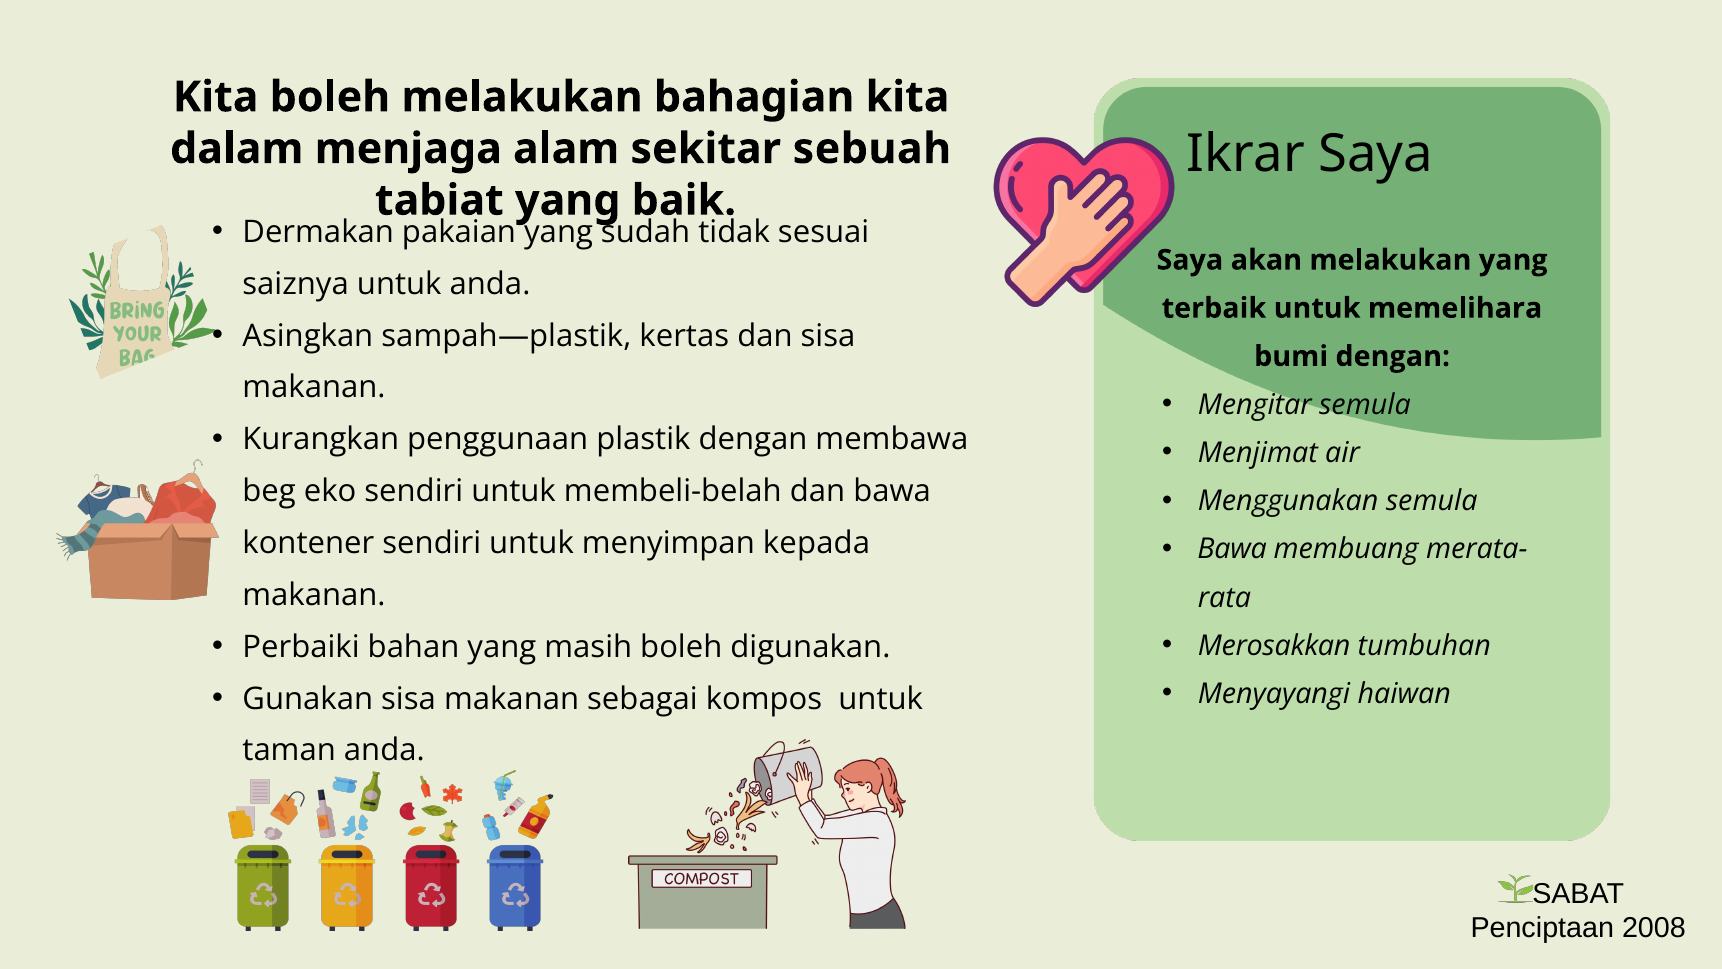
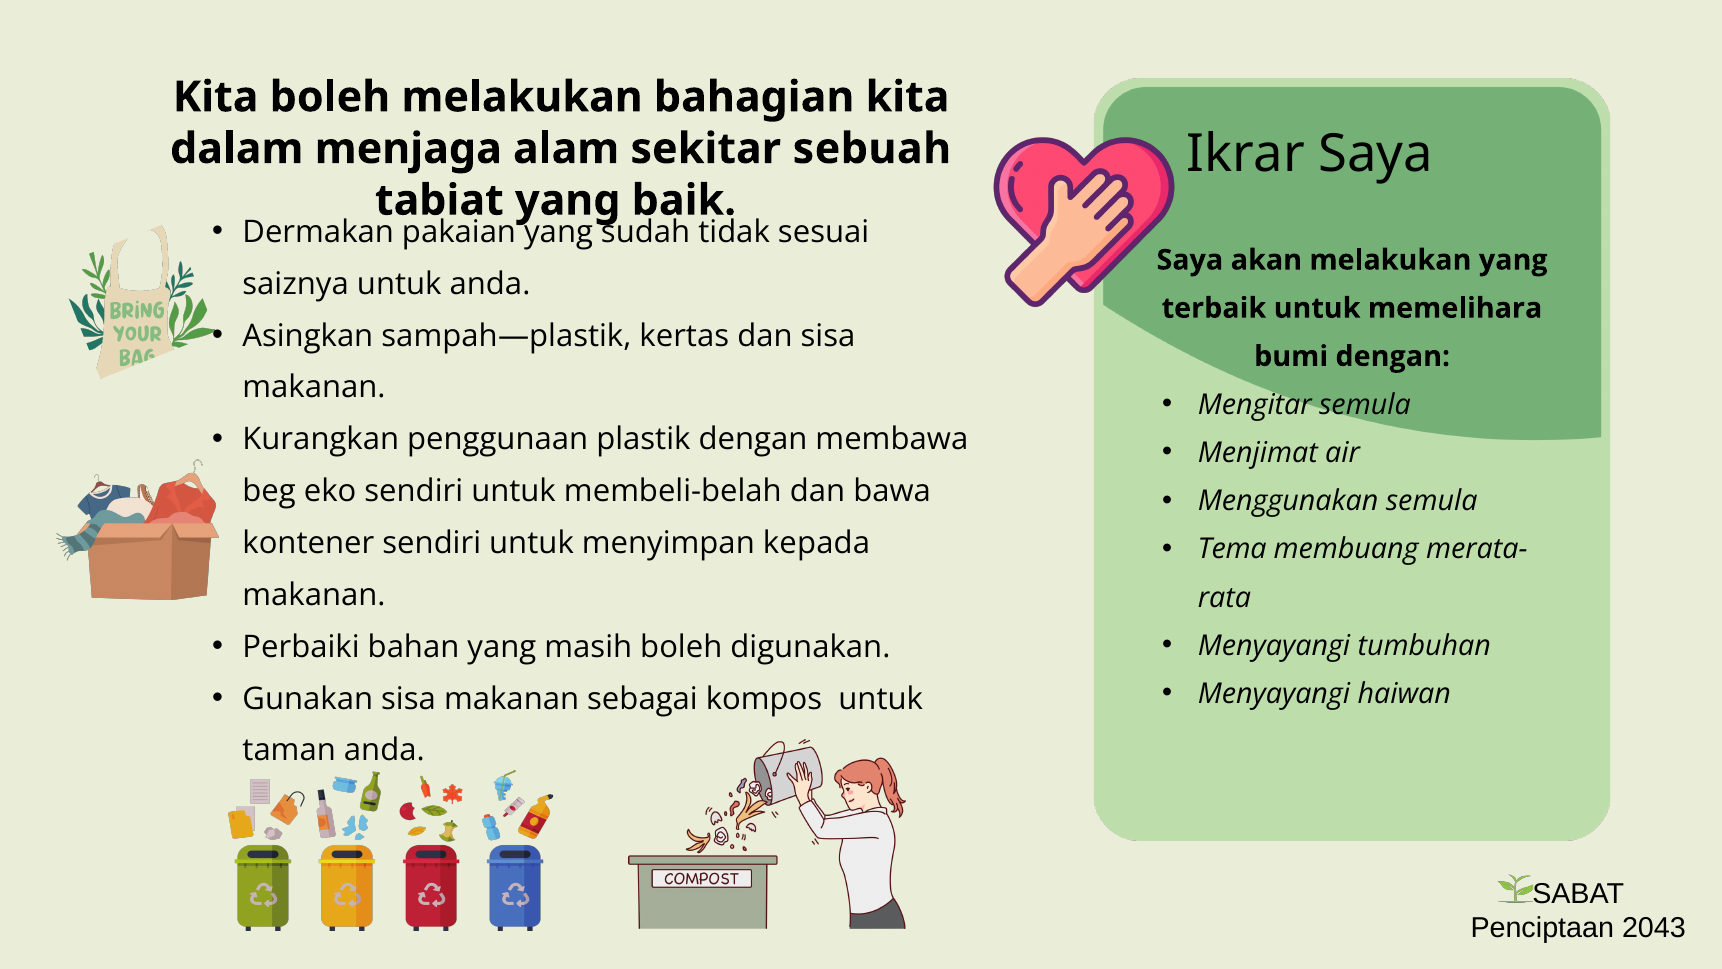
Bawa at (1232, 549): Bawa -> Tema
Merosakkan at (1274, 646): Merosakkan -> Menyayangi
2008: 2008 -> 2043
